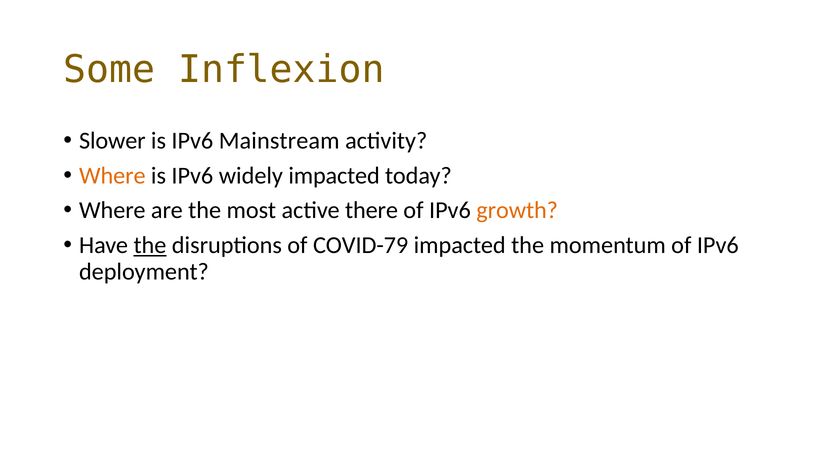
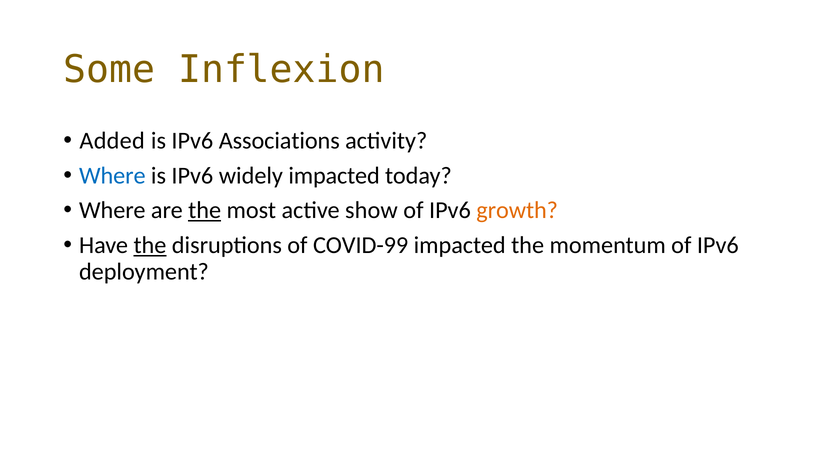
Slower: Slower -> Added
Mainstream: Mainstream -> Associations
Where at (112, 176) colour: orange -> blue
the at (205, 210) underline: none -> present
there: there -> show
COVID-79: COVID-79 -> COVID-99
